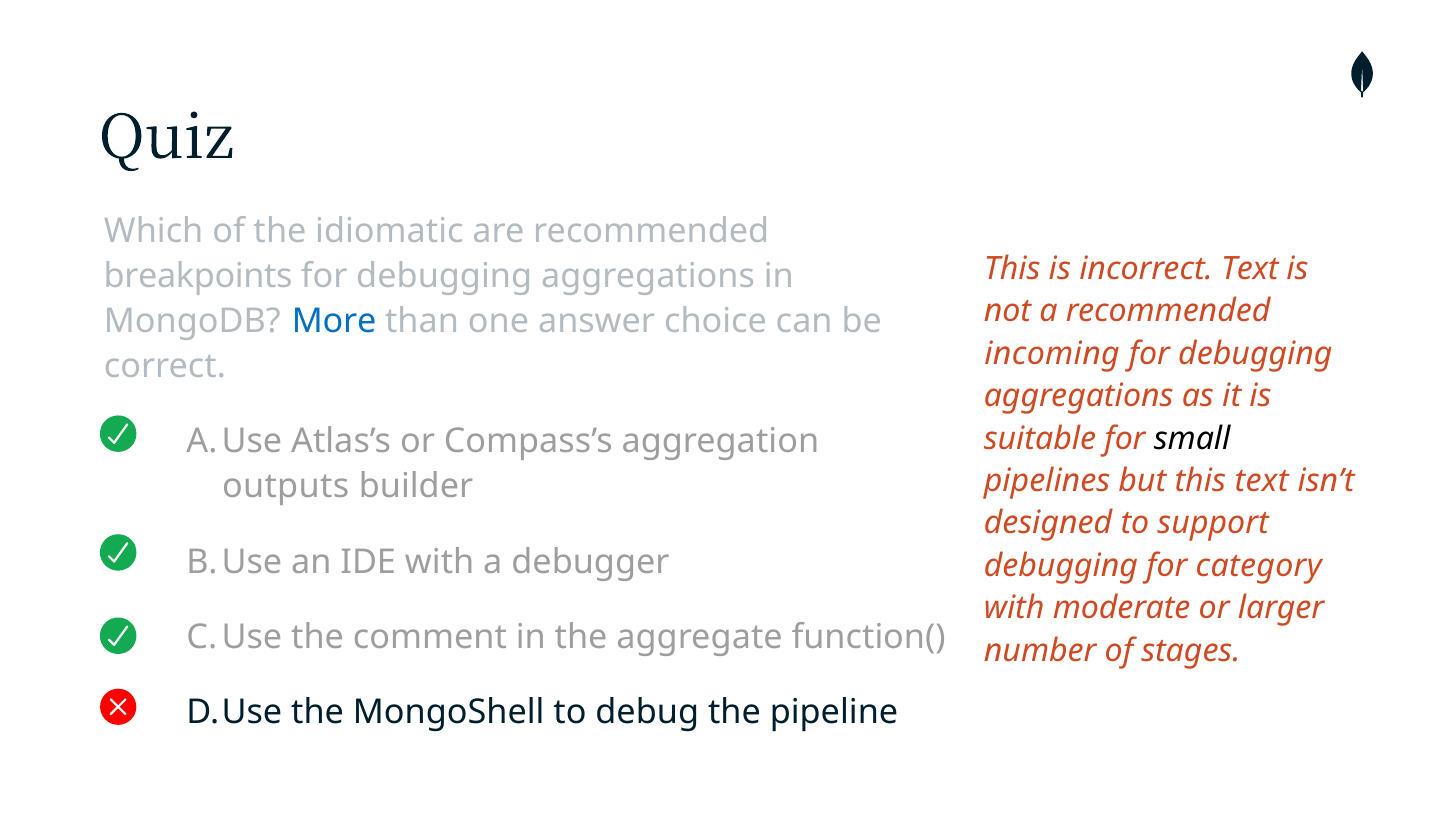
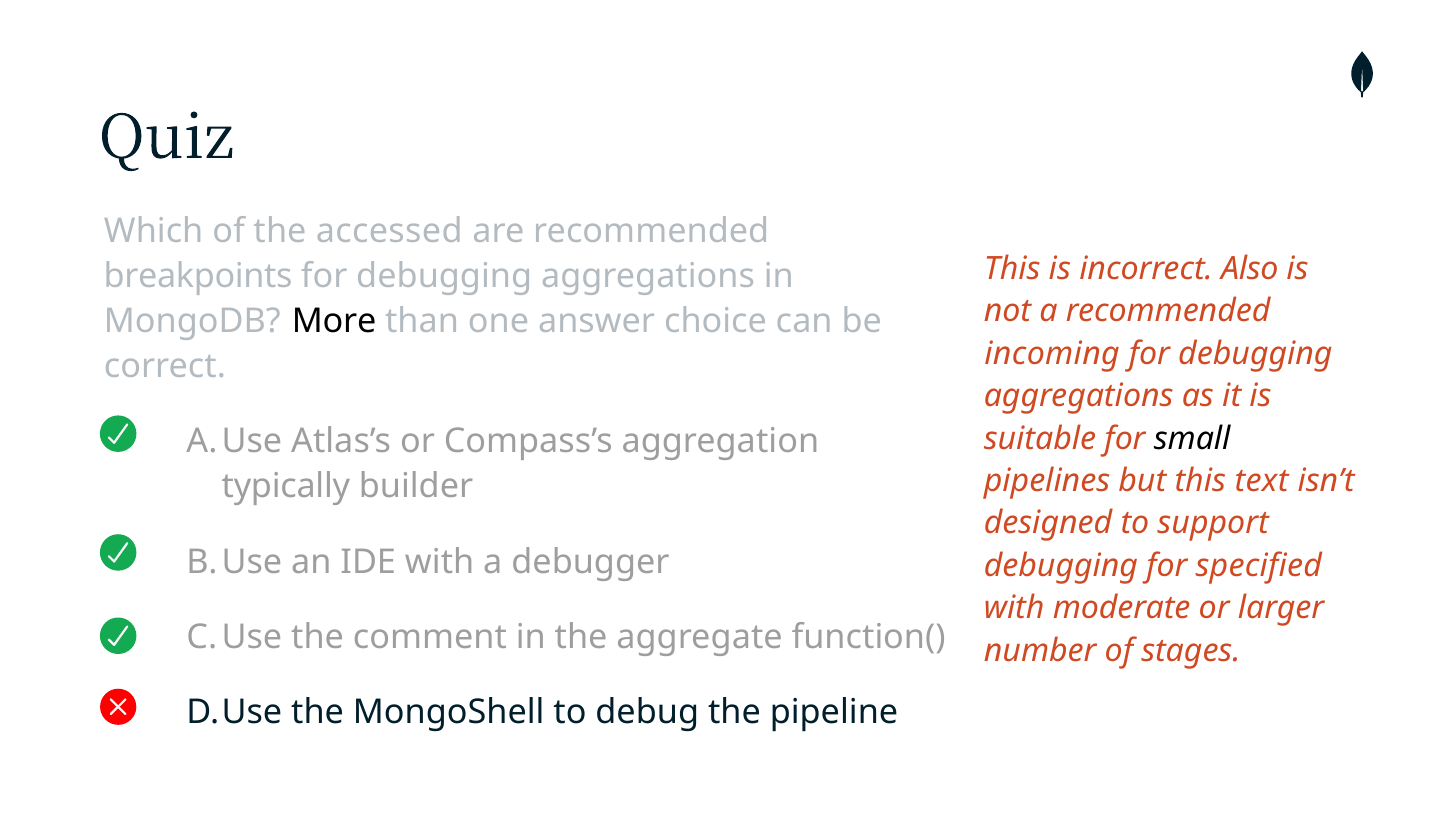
idiomatic: idiomatic -> accessed
incorrect Text: Text -> Also
More colour: blue -> black
outputs: outputs -> typically
category: category -> specified
